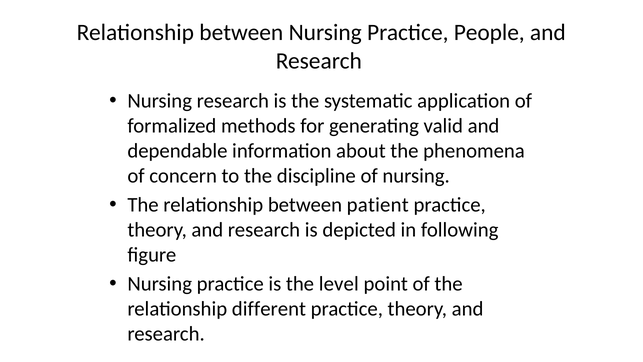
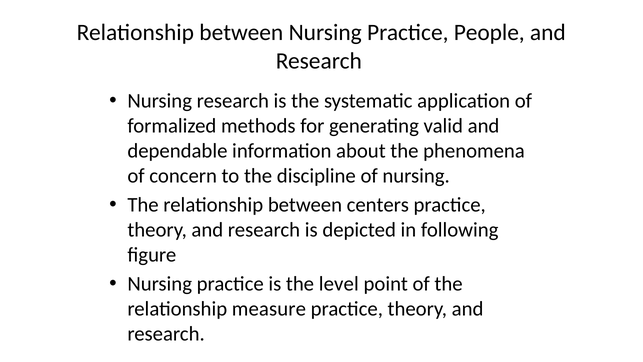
patient: patient -> centers
different: different -> measure
